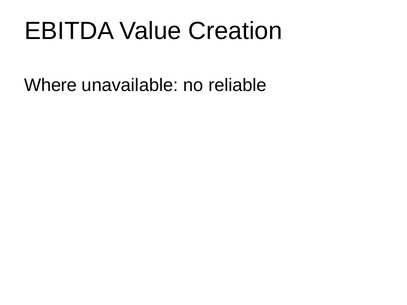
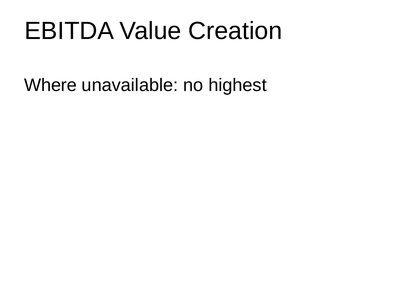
reliable: reliable -> highest
